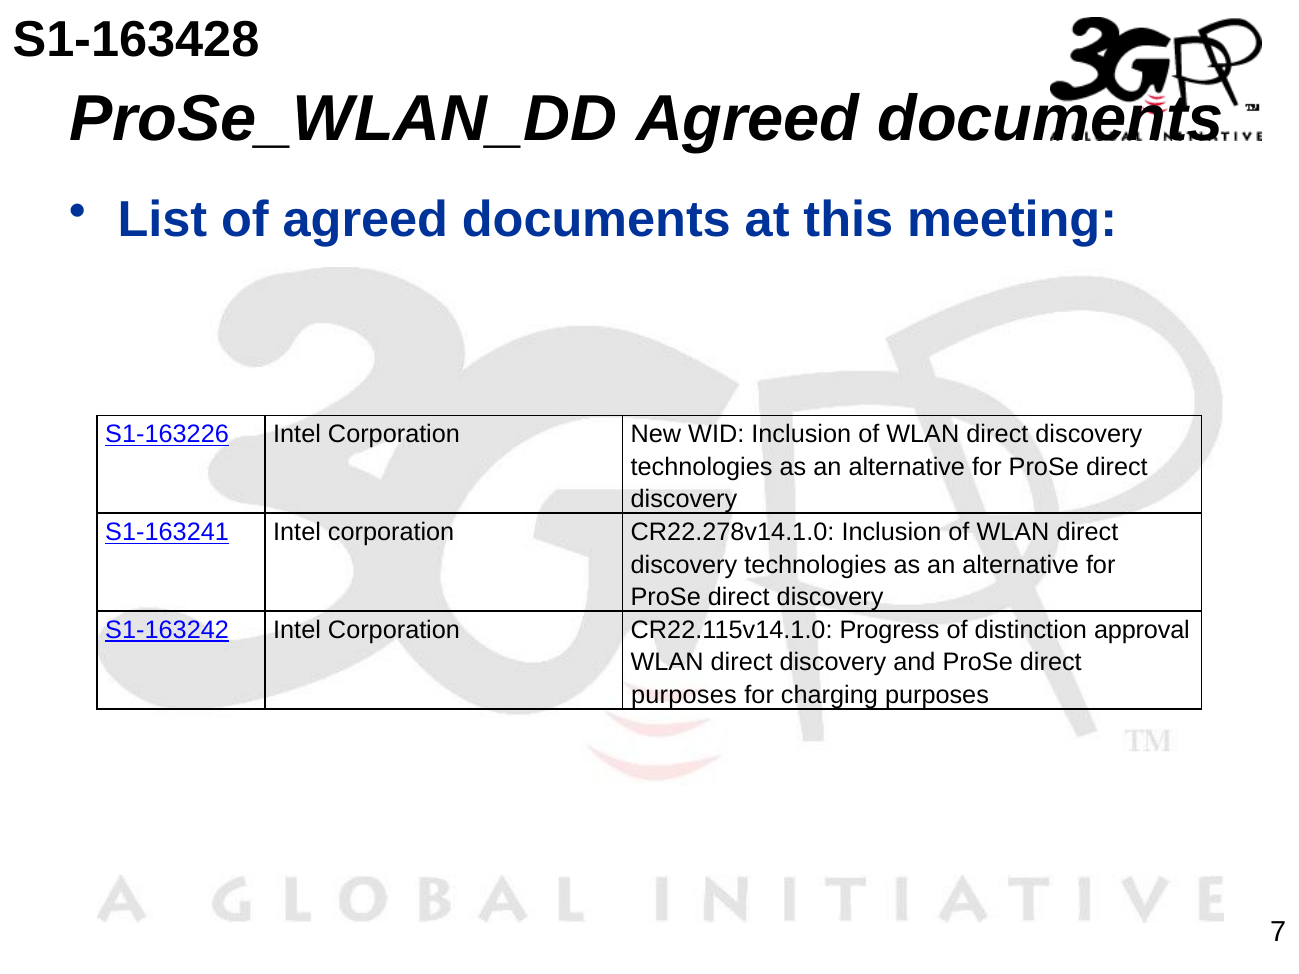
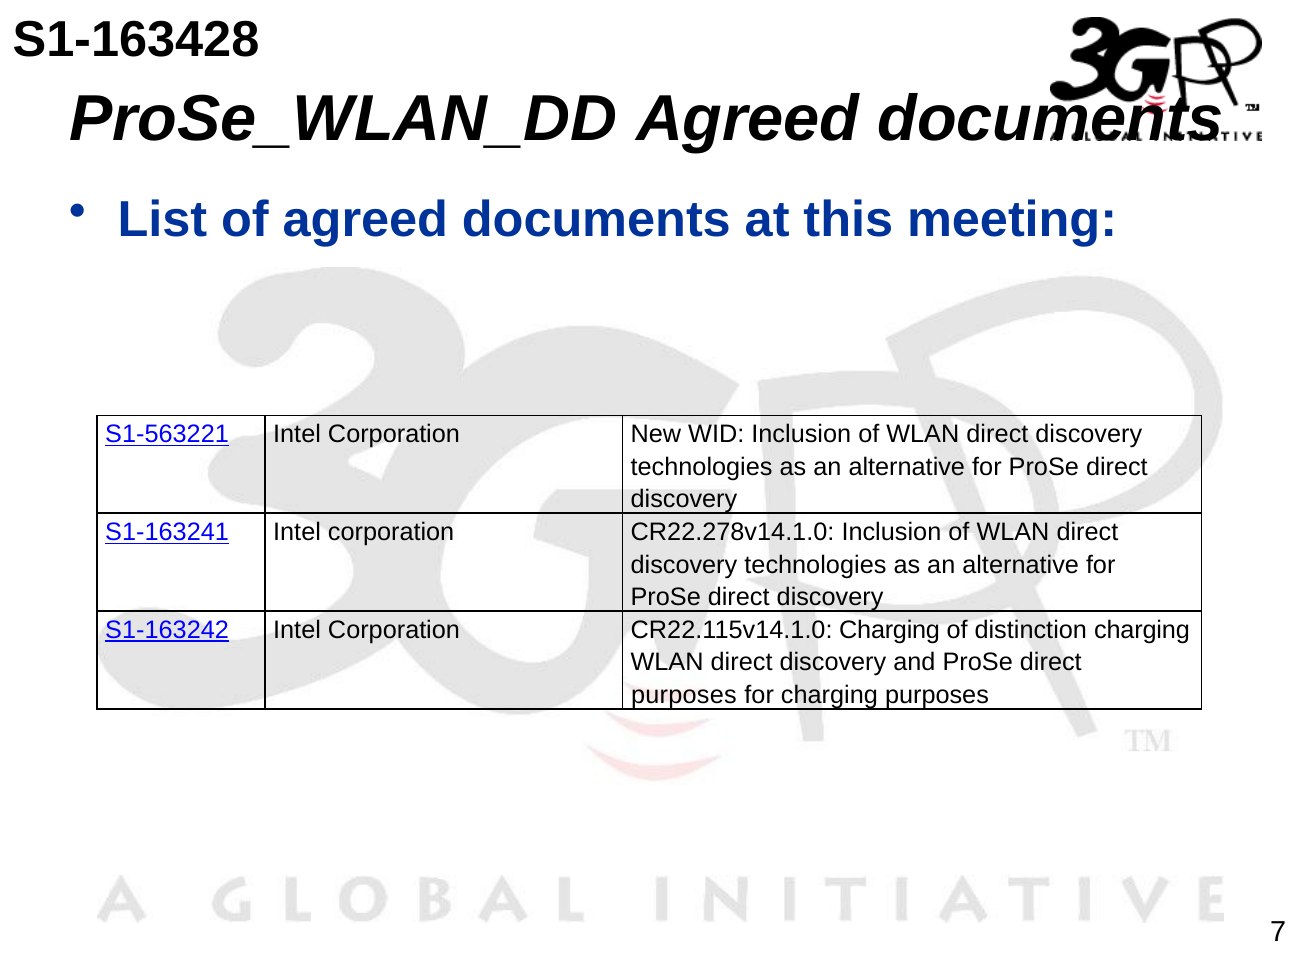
S1-163226: S1-163226 -> S1-563221
CR22.115v14.1.0 Progress: Progress -> Charging
distinction approval: approval -> charging
